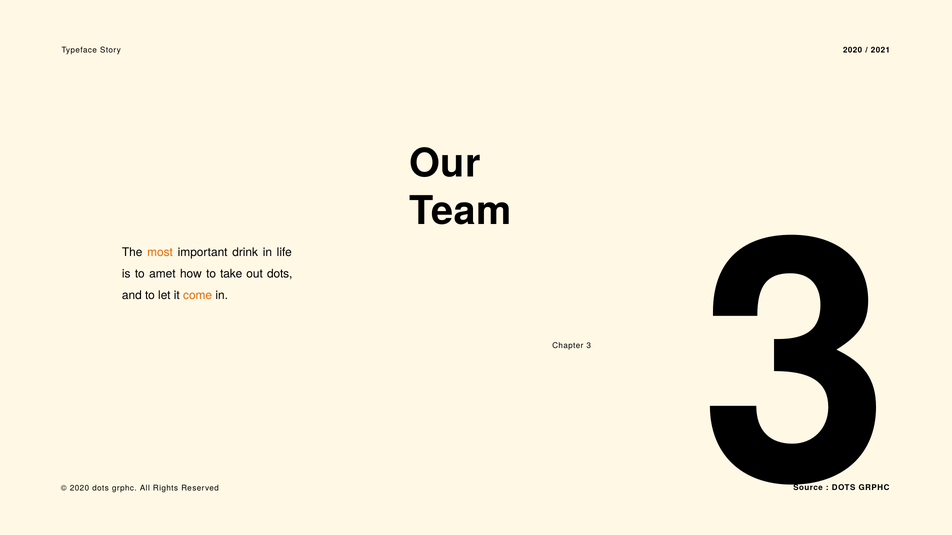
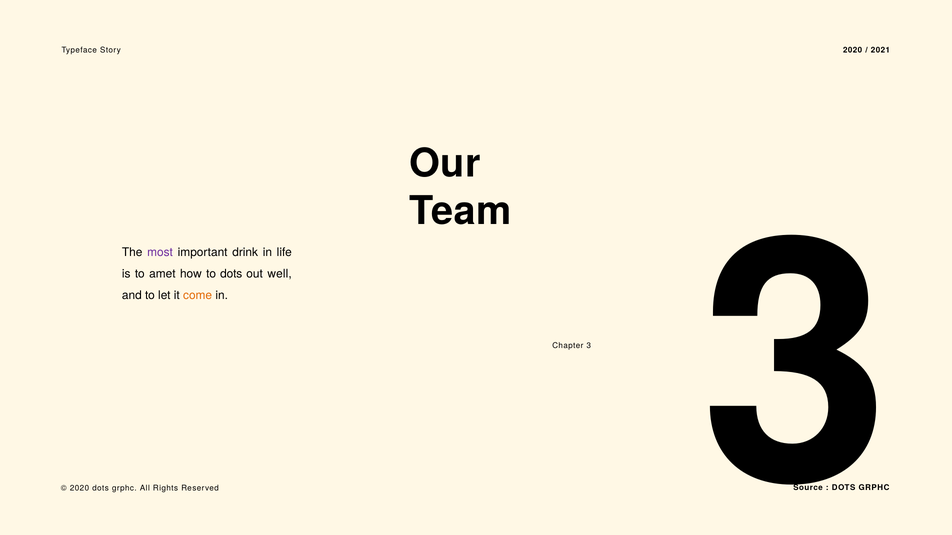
most colour: orange -> purple
to take: take -> dots
out dots: dots -> well
